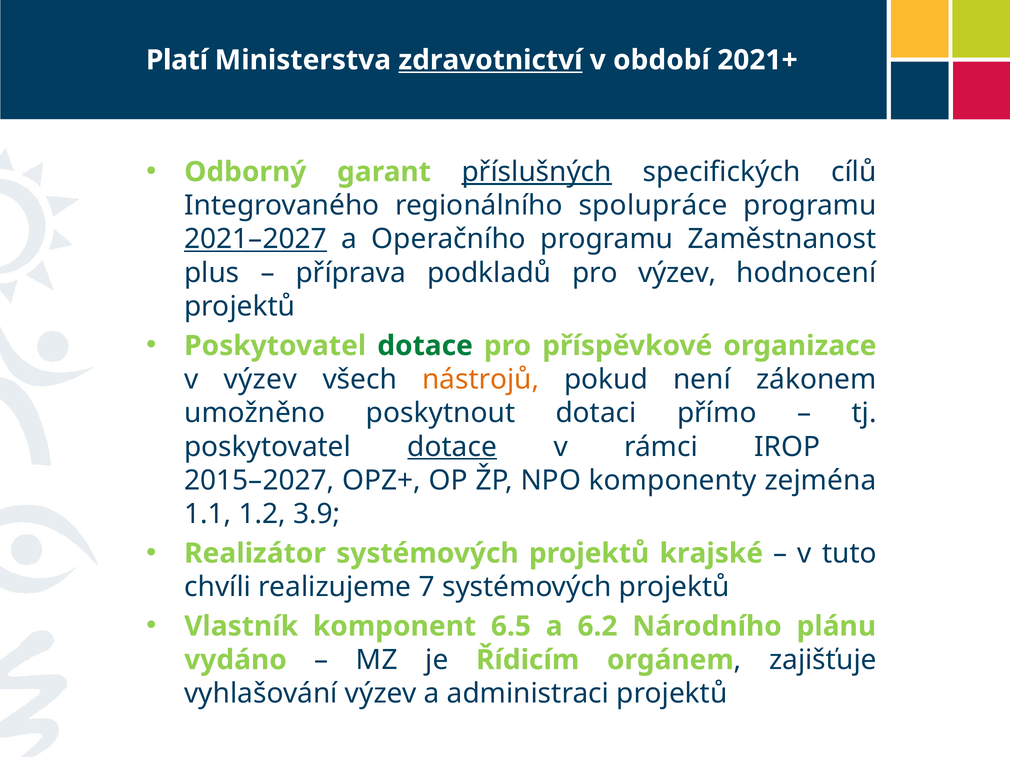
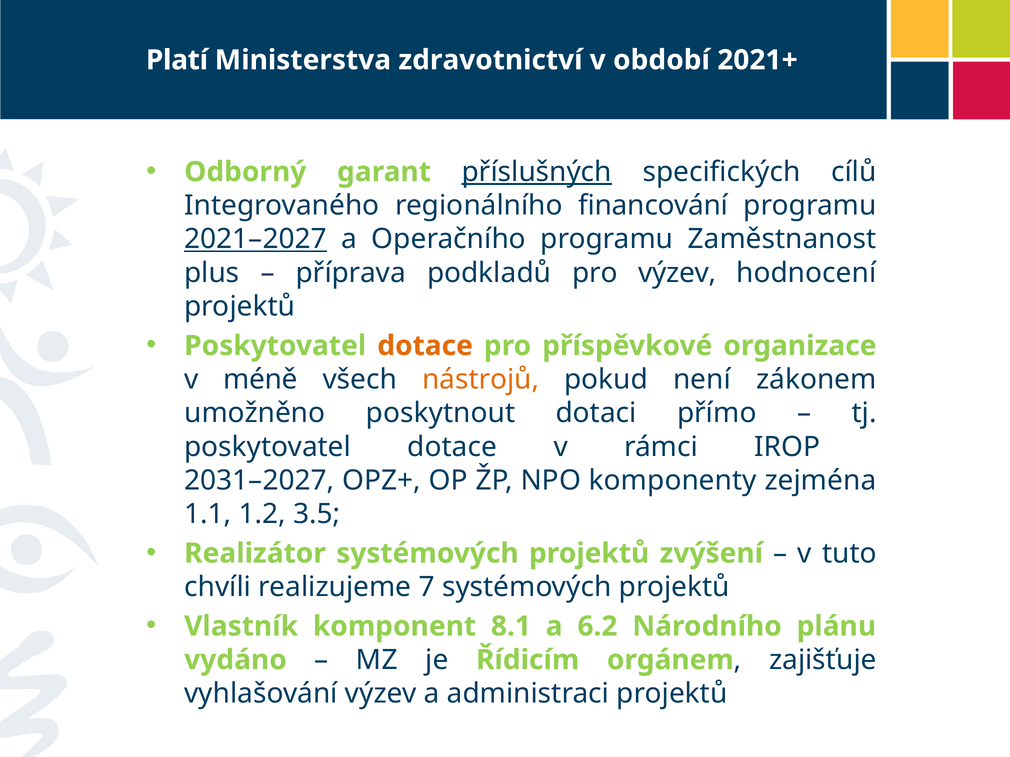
zdravotnictví underline: present -> none
spolupráce: spolupráce -> financování
dotace at (425, 346) colour: green -> orange
v výzev: výzev -> méně
dotace at (452, 447) underline: present -> none
2015–2027: 2015–2027 -> 2031–2027
3.9: 3.9 -> 3.5
krajské: krajské -> zvýšení
6.5: 6.5 -> 8.1
